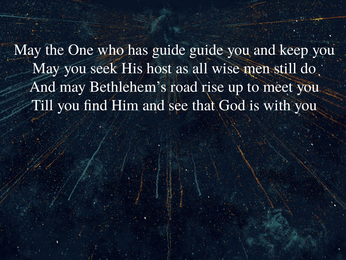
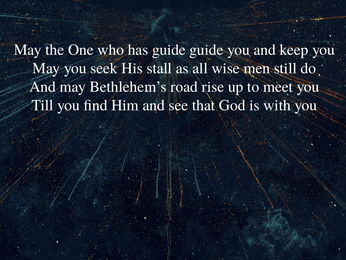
host: host -> stall
